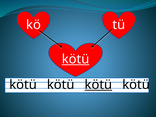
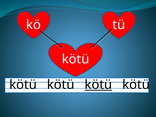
kötü at (76, 59) underline: present -> none
